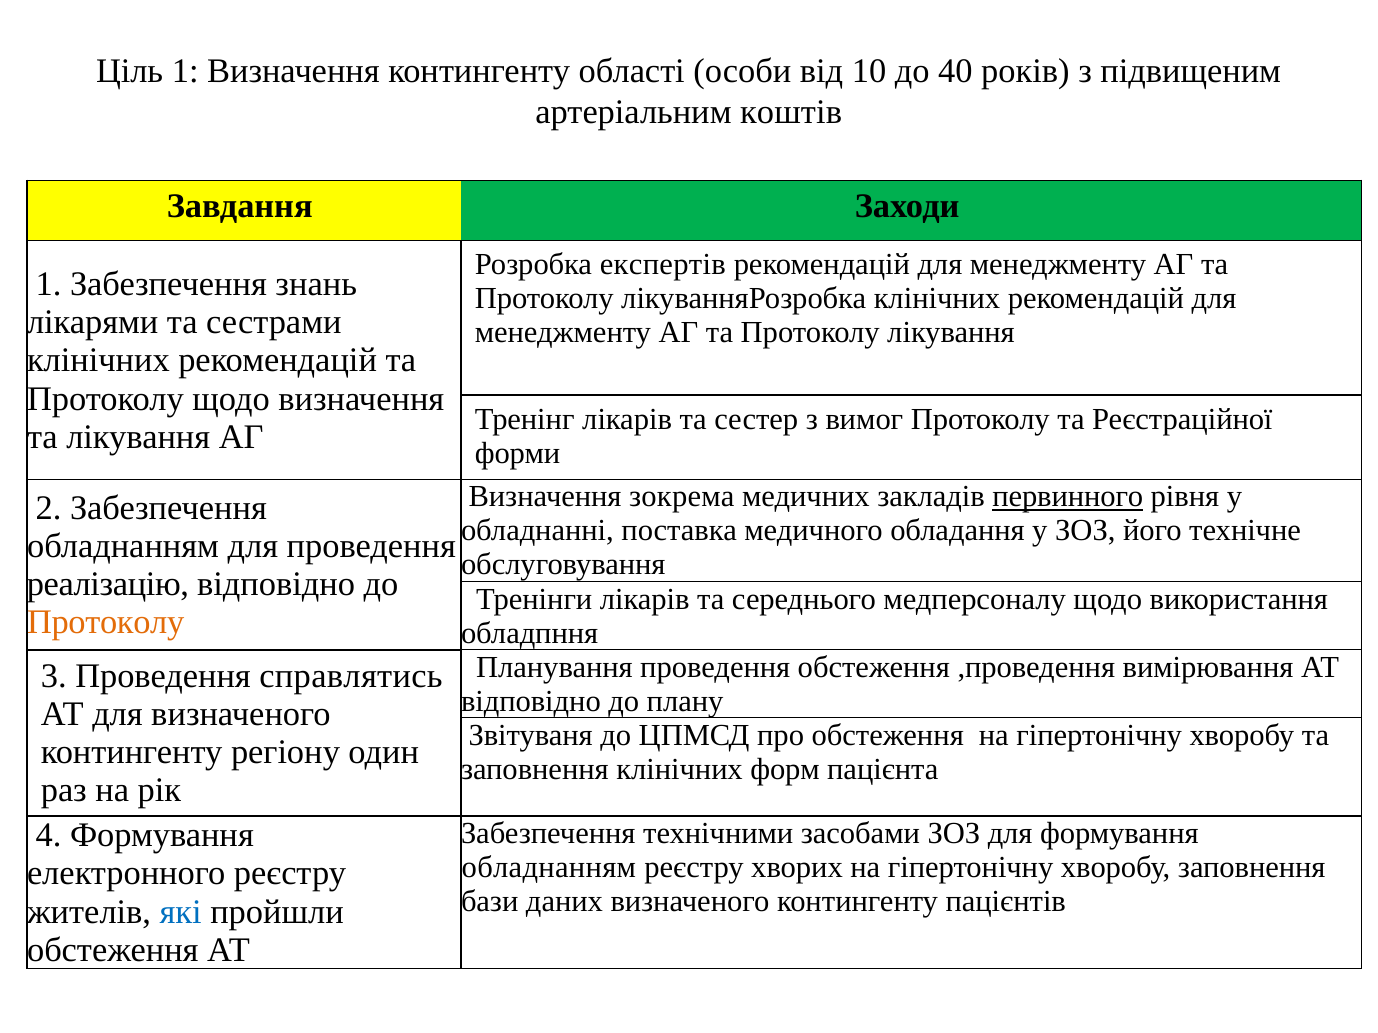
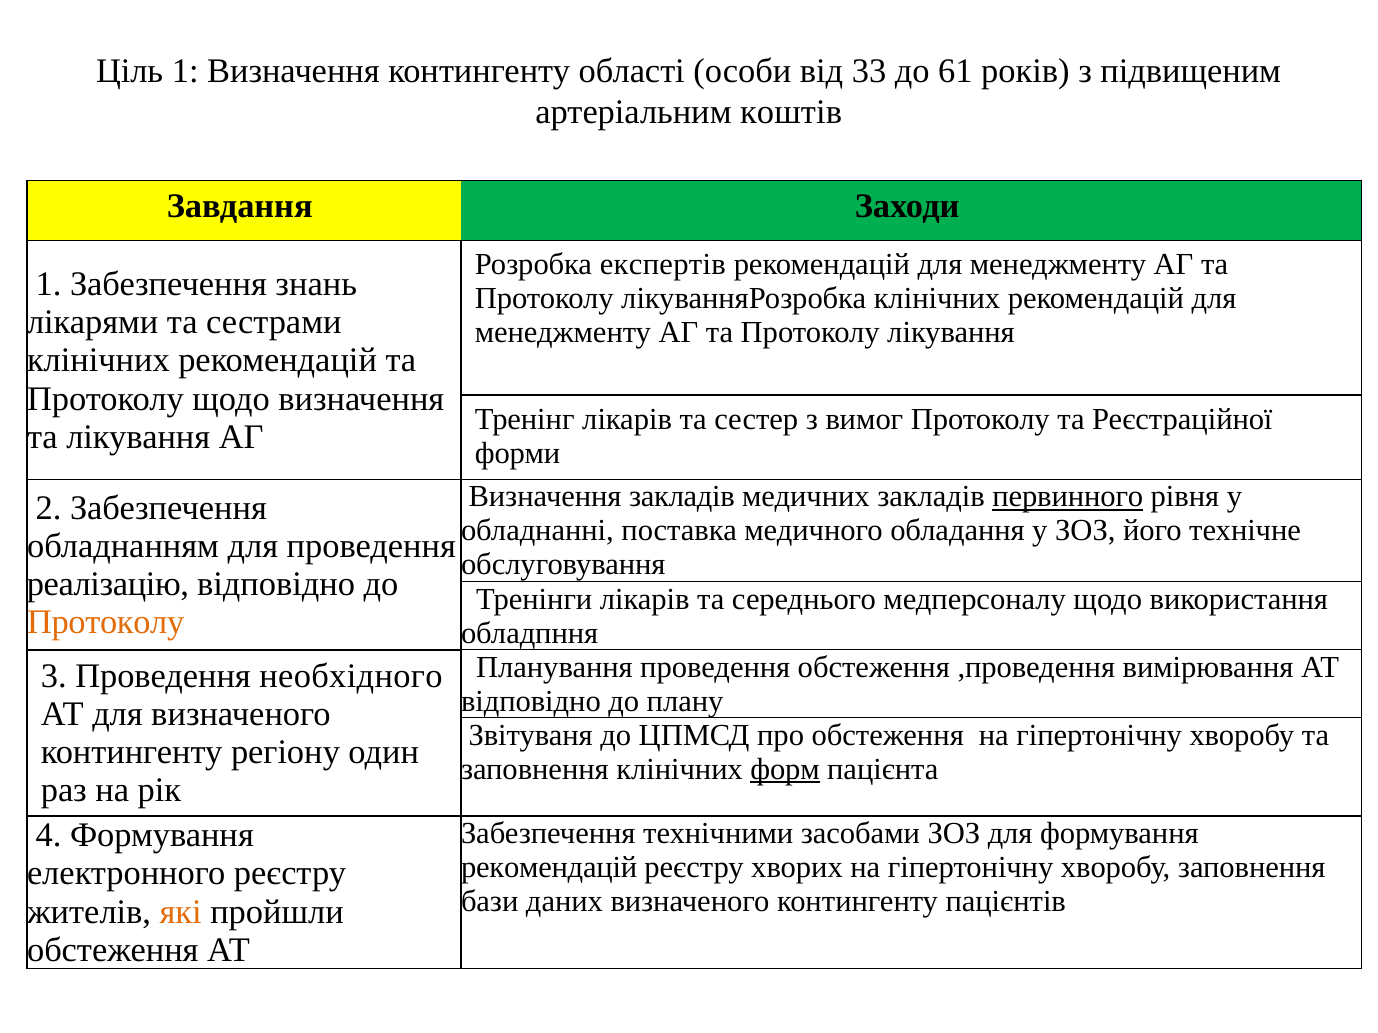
10: 10 -> 33
40: 40 -> 61
Визначення зокрема: зокрема -> закладів
справлятись: справлятись -> необхідного
форм underline: none -> present
обладнанням at (549, 868): обладнанням -> рекомендацій
які colour: blue -> orange
